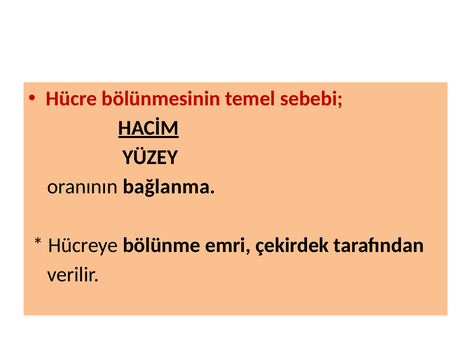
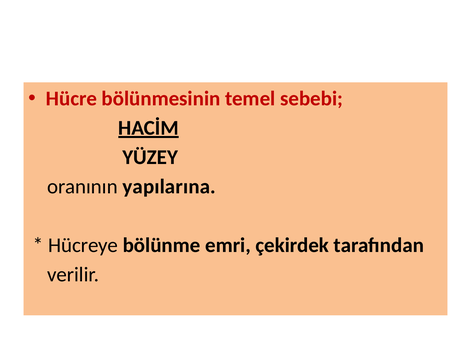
bağlanma: bağlanma -> yapılarına
